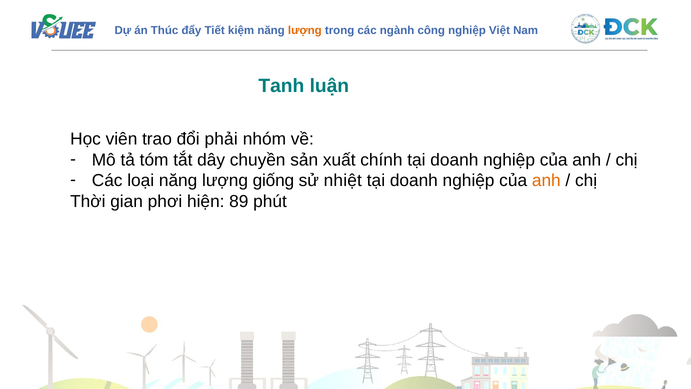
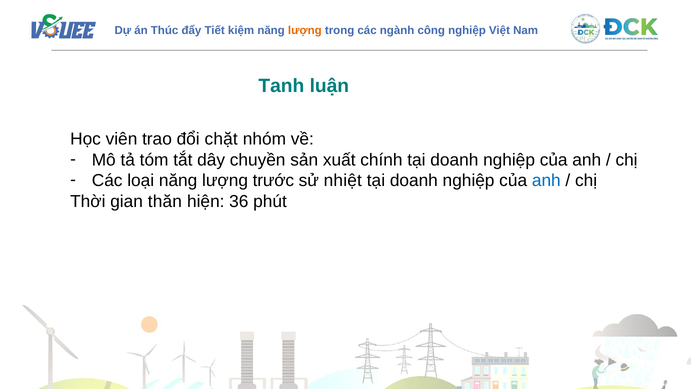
phải: phải -> chặt
giống: giống -> trước
anh at (546, 181) colour: orange -> blue
phơi: phơi -> thăn
89: 89 -> 36
